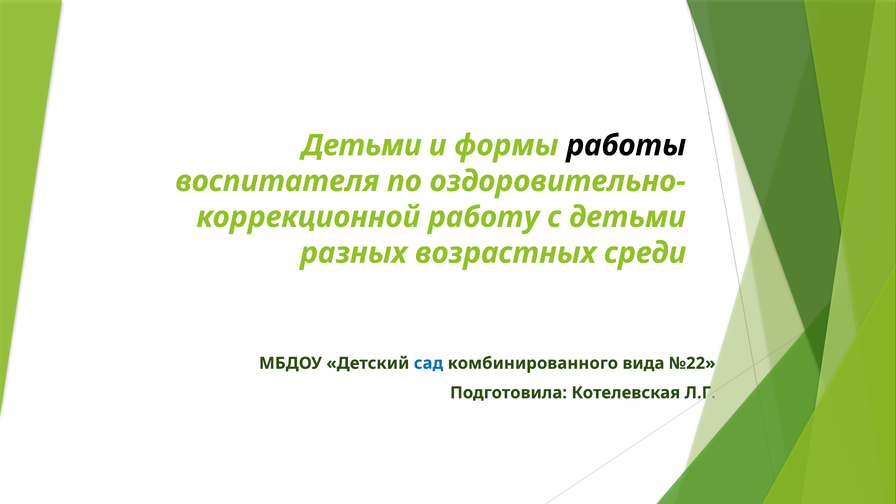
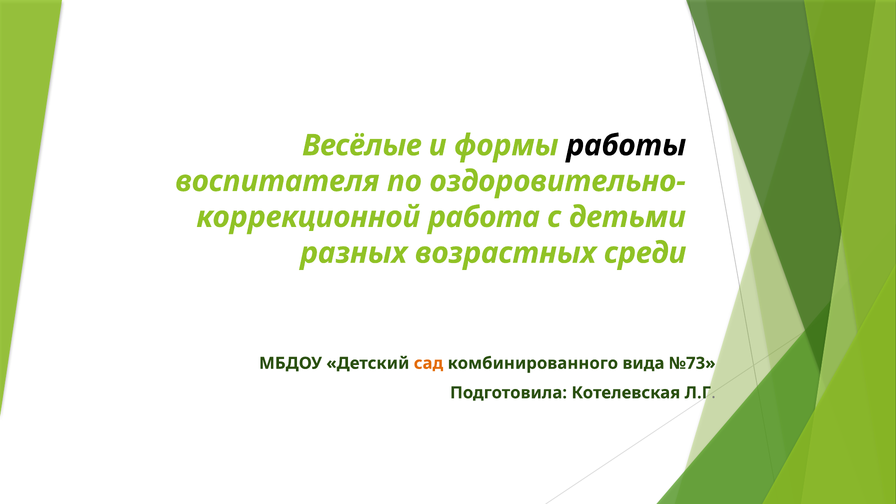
Детьми at (362, 145): Детьми -> Весёлые
работу: работу -> работа
сад colour: blue -> orange
№22: №22 -> №73
